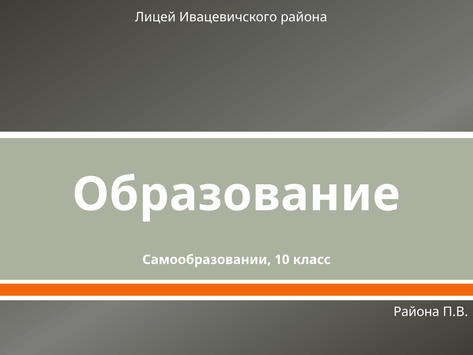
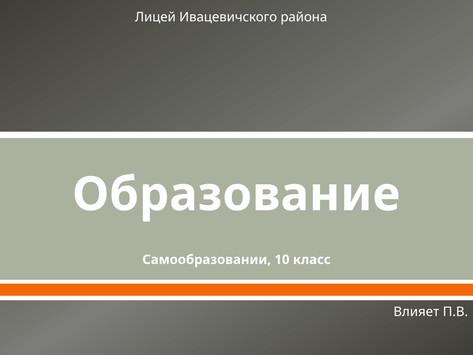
Района at (416, 311): Района -> Влияет
